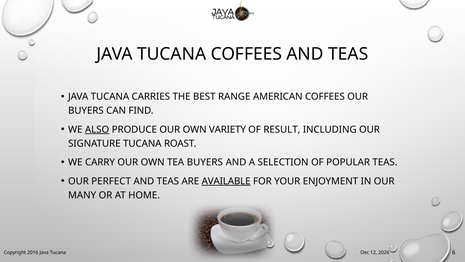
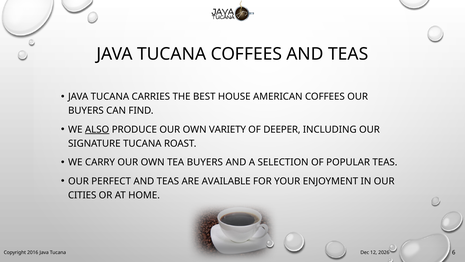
RANGE: RANGE -> HOUSE
RESULT: RESULT -> DEEPER
AVAILABLE underline: present -> none
MANY: MANY -> CITIES
